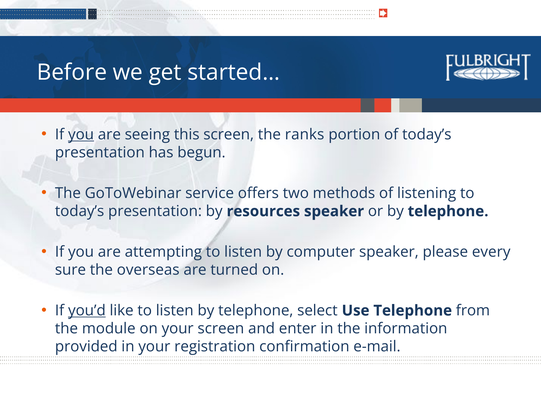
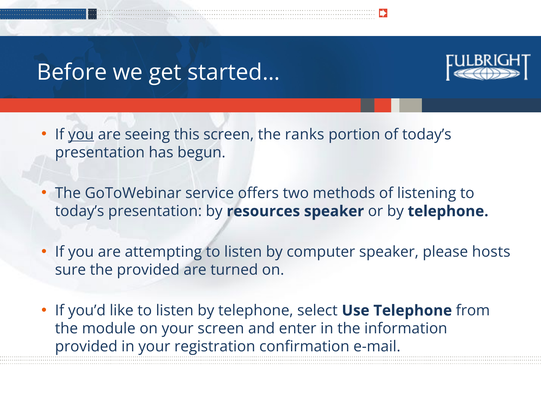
every: every -> hosts
the overseas: overseas -> provided
you’d underline: present -> none
